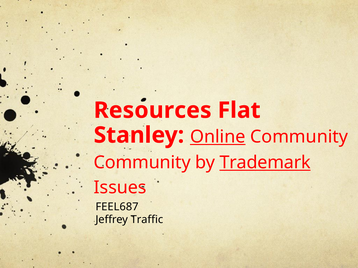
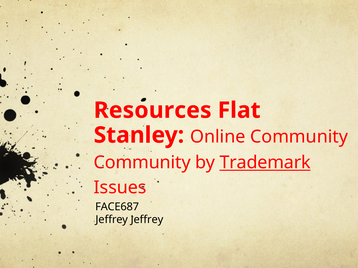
Online underline: present -> none
FEEL687: FEEL687 -> FACE687
Jeffrey Traffic: Traffic -> Jeffrey
